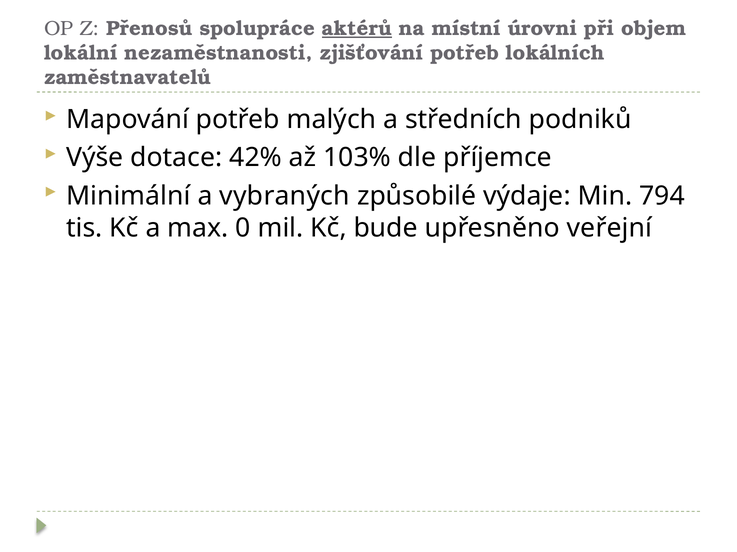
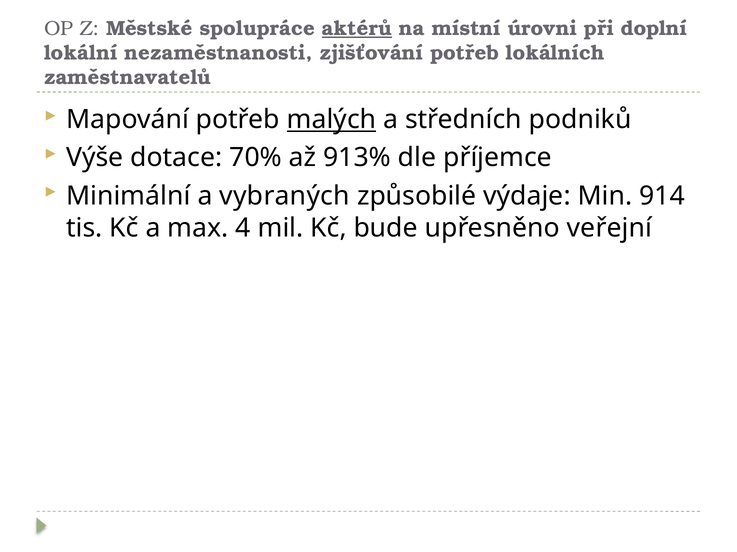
Přenosů: Přenosů -> Městské
objem: objem -> doplní
malých underline: none -> present
42%: 42% -> 70%
103%: 103% -> 913%
794: 794 -> 914
0: 0 -> 4
